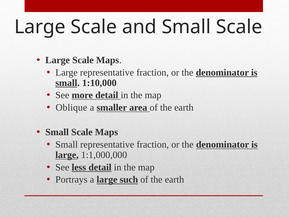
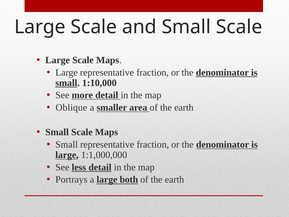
such: such -> both
